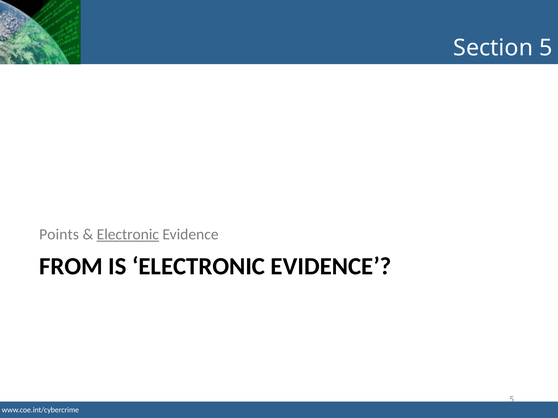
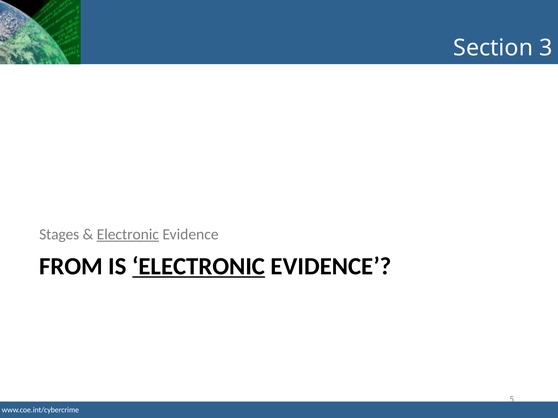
Section 5: 5 -> 3
Points: Points -> Stages
ELECTRONIC at (199, 267) underline: none -> present
